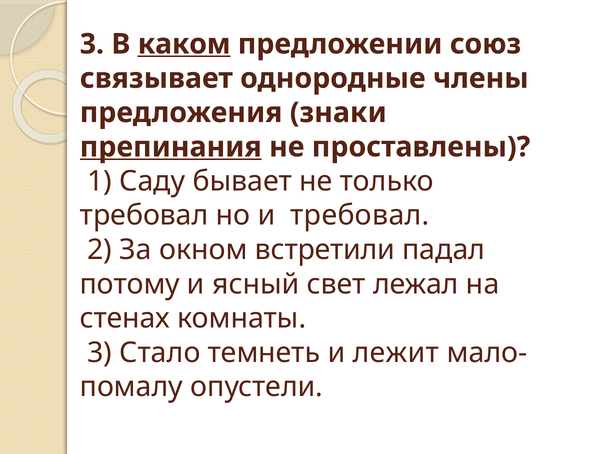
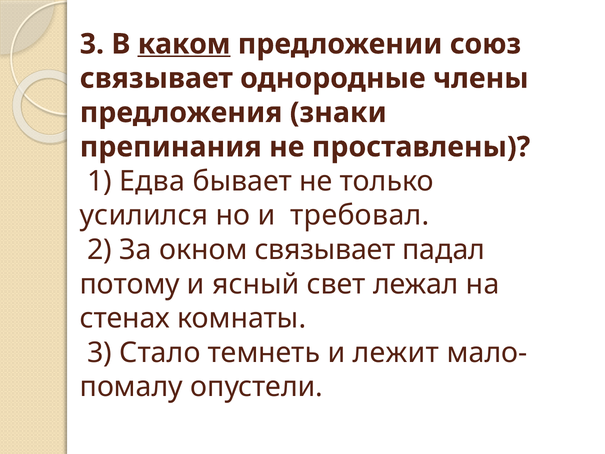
препинания underline: present -> none
Саду: Саду -> Едва
требовал at (144, 215): требовал -> усилился
окном встретили: встретили -> связывает
